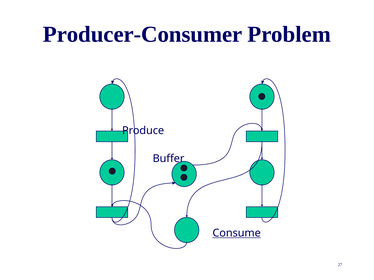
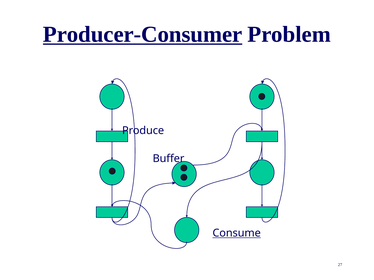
Producer-Consumer underline: none -> present
